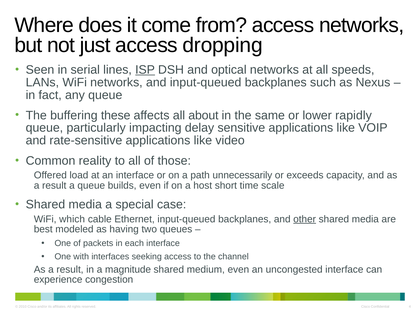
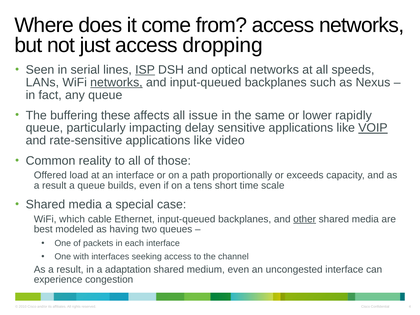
networks at (116, 82) underline: none -> present
about: about -> issue
VOIP underline: none -> present
unnecessarily: unnecessarily -> proportionally
host: host -> tens
magnitude: magnitude -> adaptation
